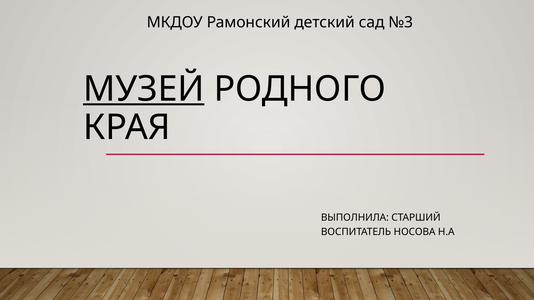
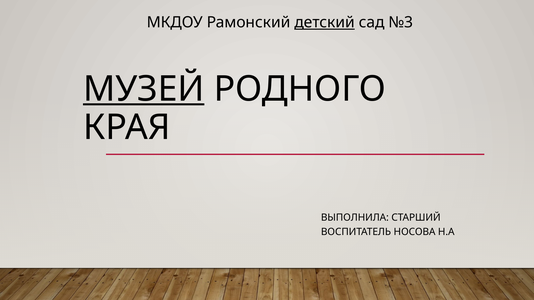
детский underline: none -> present
